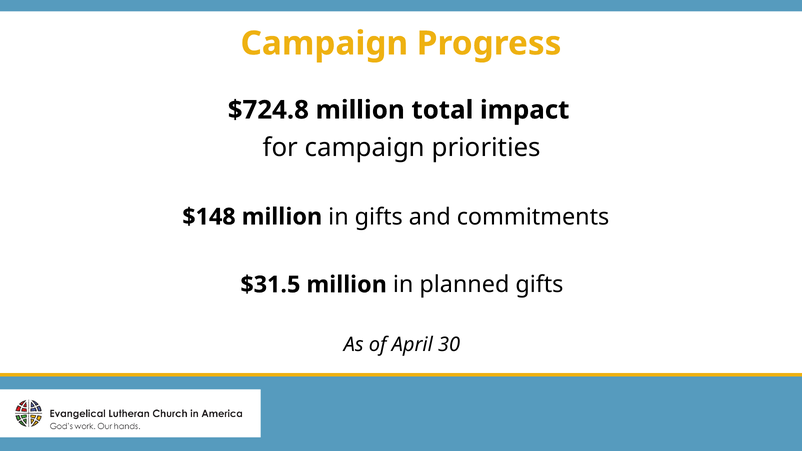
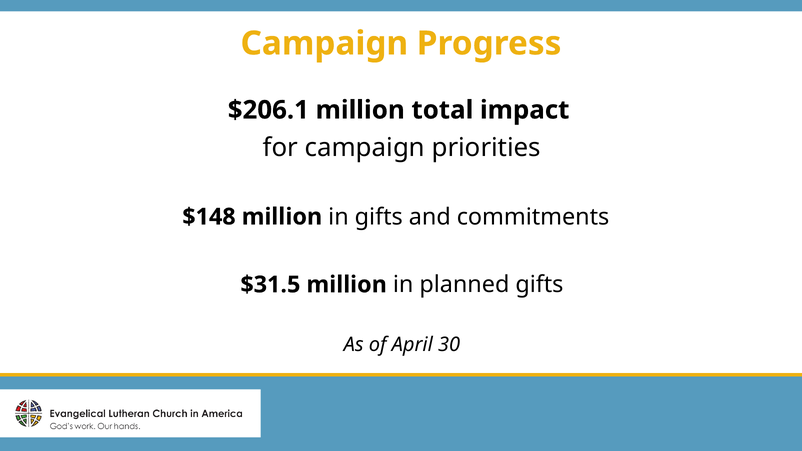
$724.8: $724.8 -> $206.1
